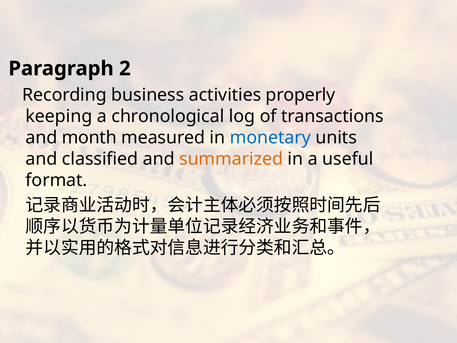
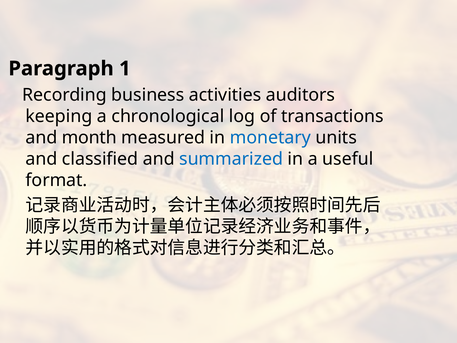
2: 2 -> 1
properly: properly -> auditors
summarized colour: orange -> blue
